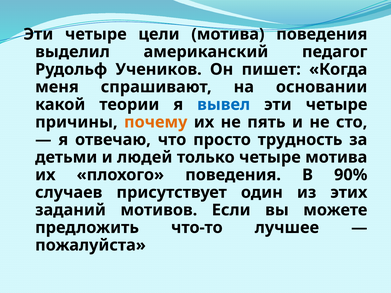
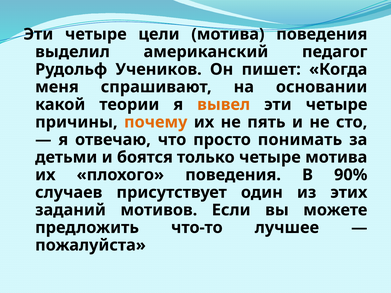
вывел colour: blue -> orange
трудность: трудность -> понимать
людей: людей -> боятся
